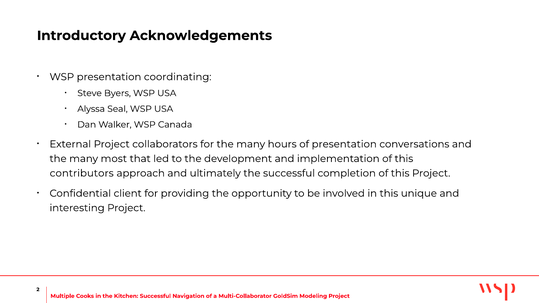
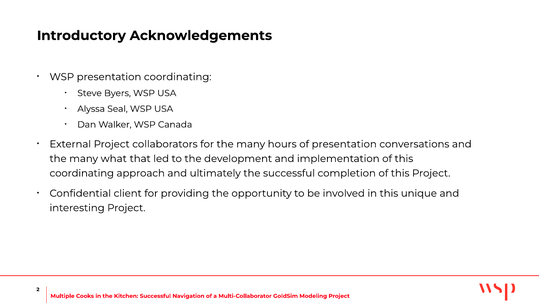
most: most -> what
contributors at (82, 173): contributors -> coordinating
